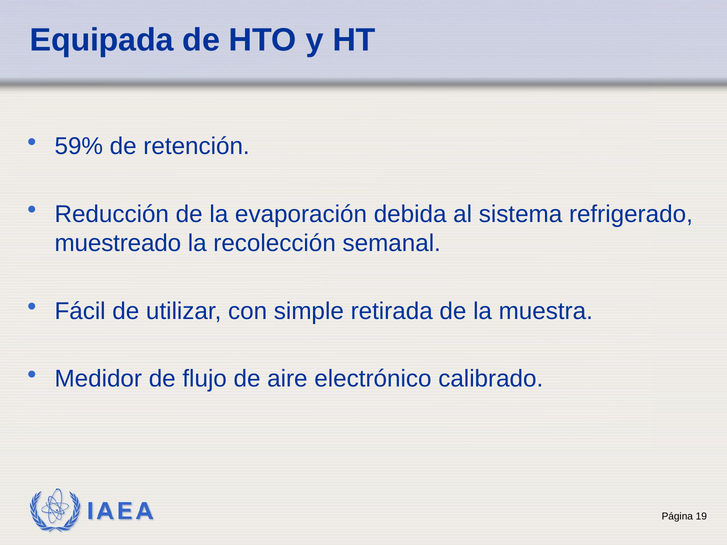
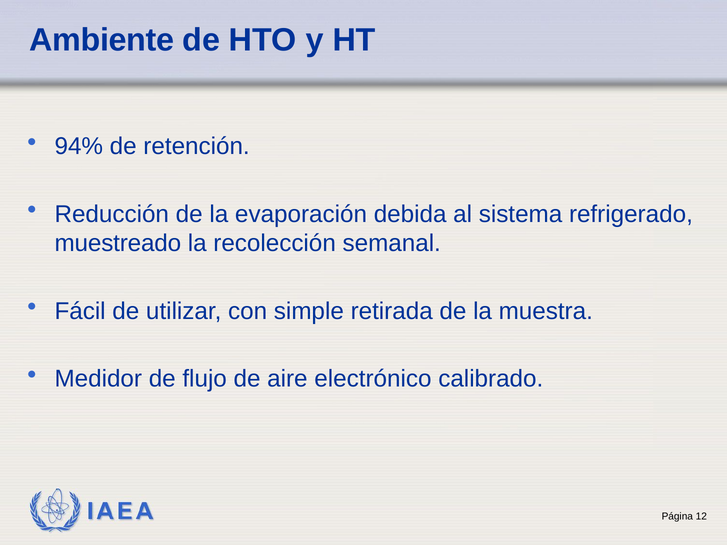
Equipada: Equipada -> Ambiente
59%: 59% -> 94%
19: 19 -> 12
